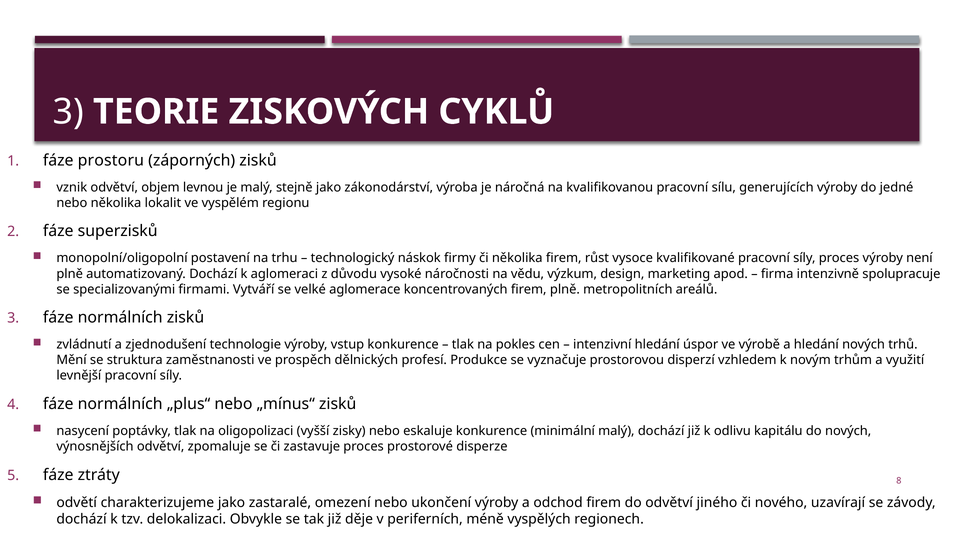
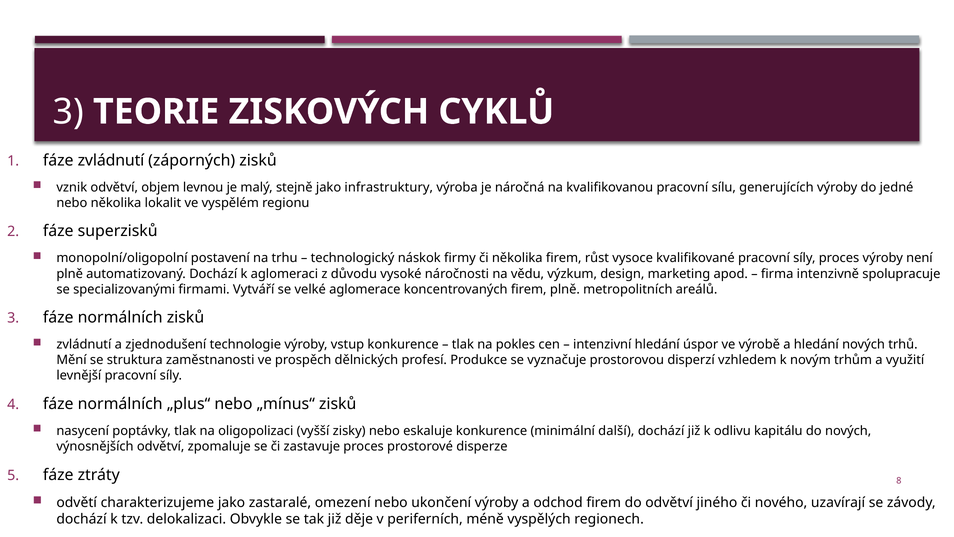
fáze prostoru: prostoru -> zvládnutí
zákonodárství: zákonodárství -> infrastruktury
minimální malý: malý -> další
